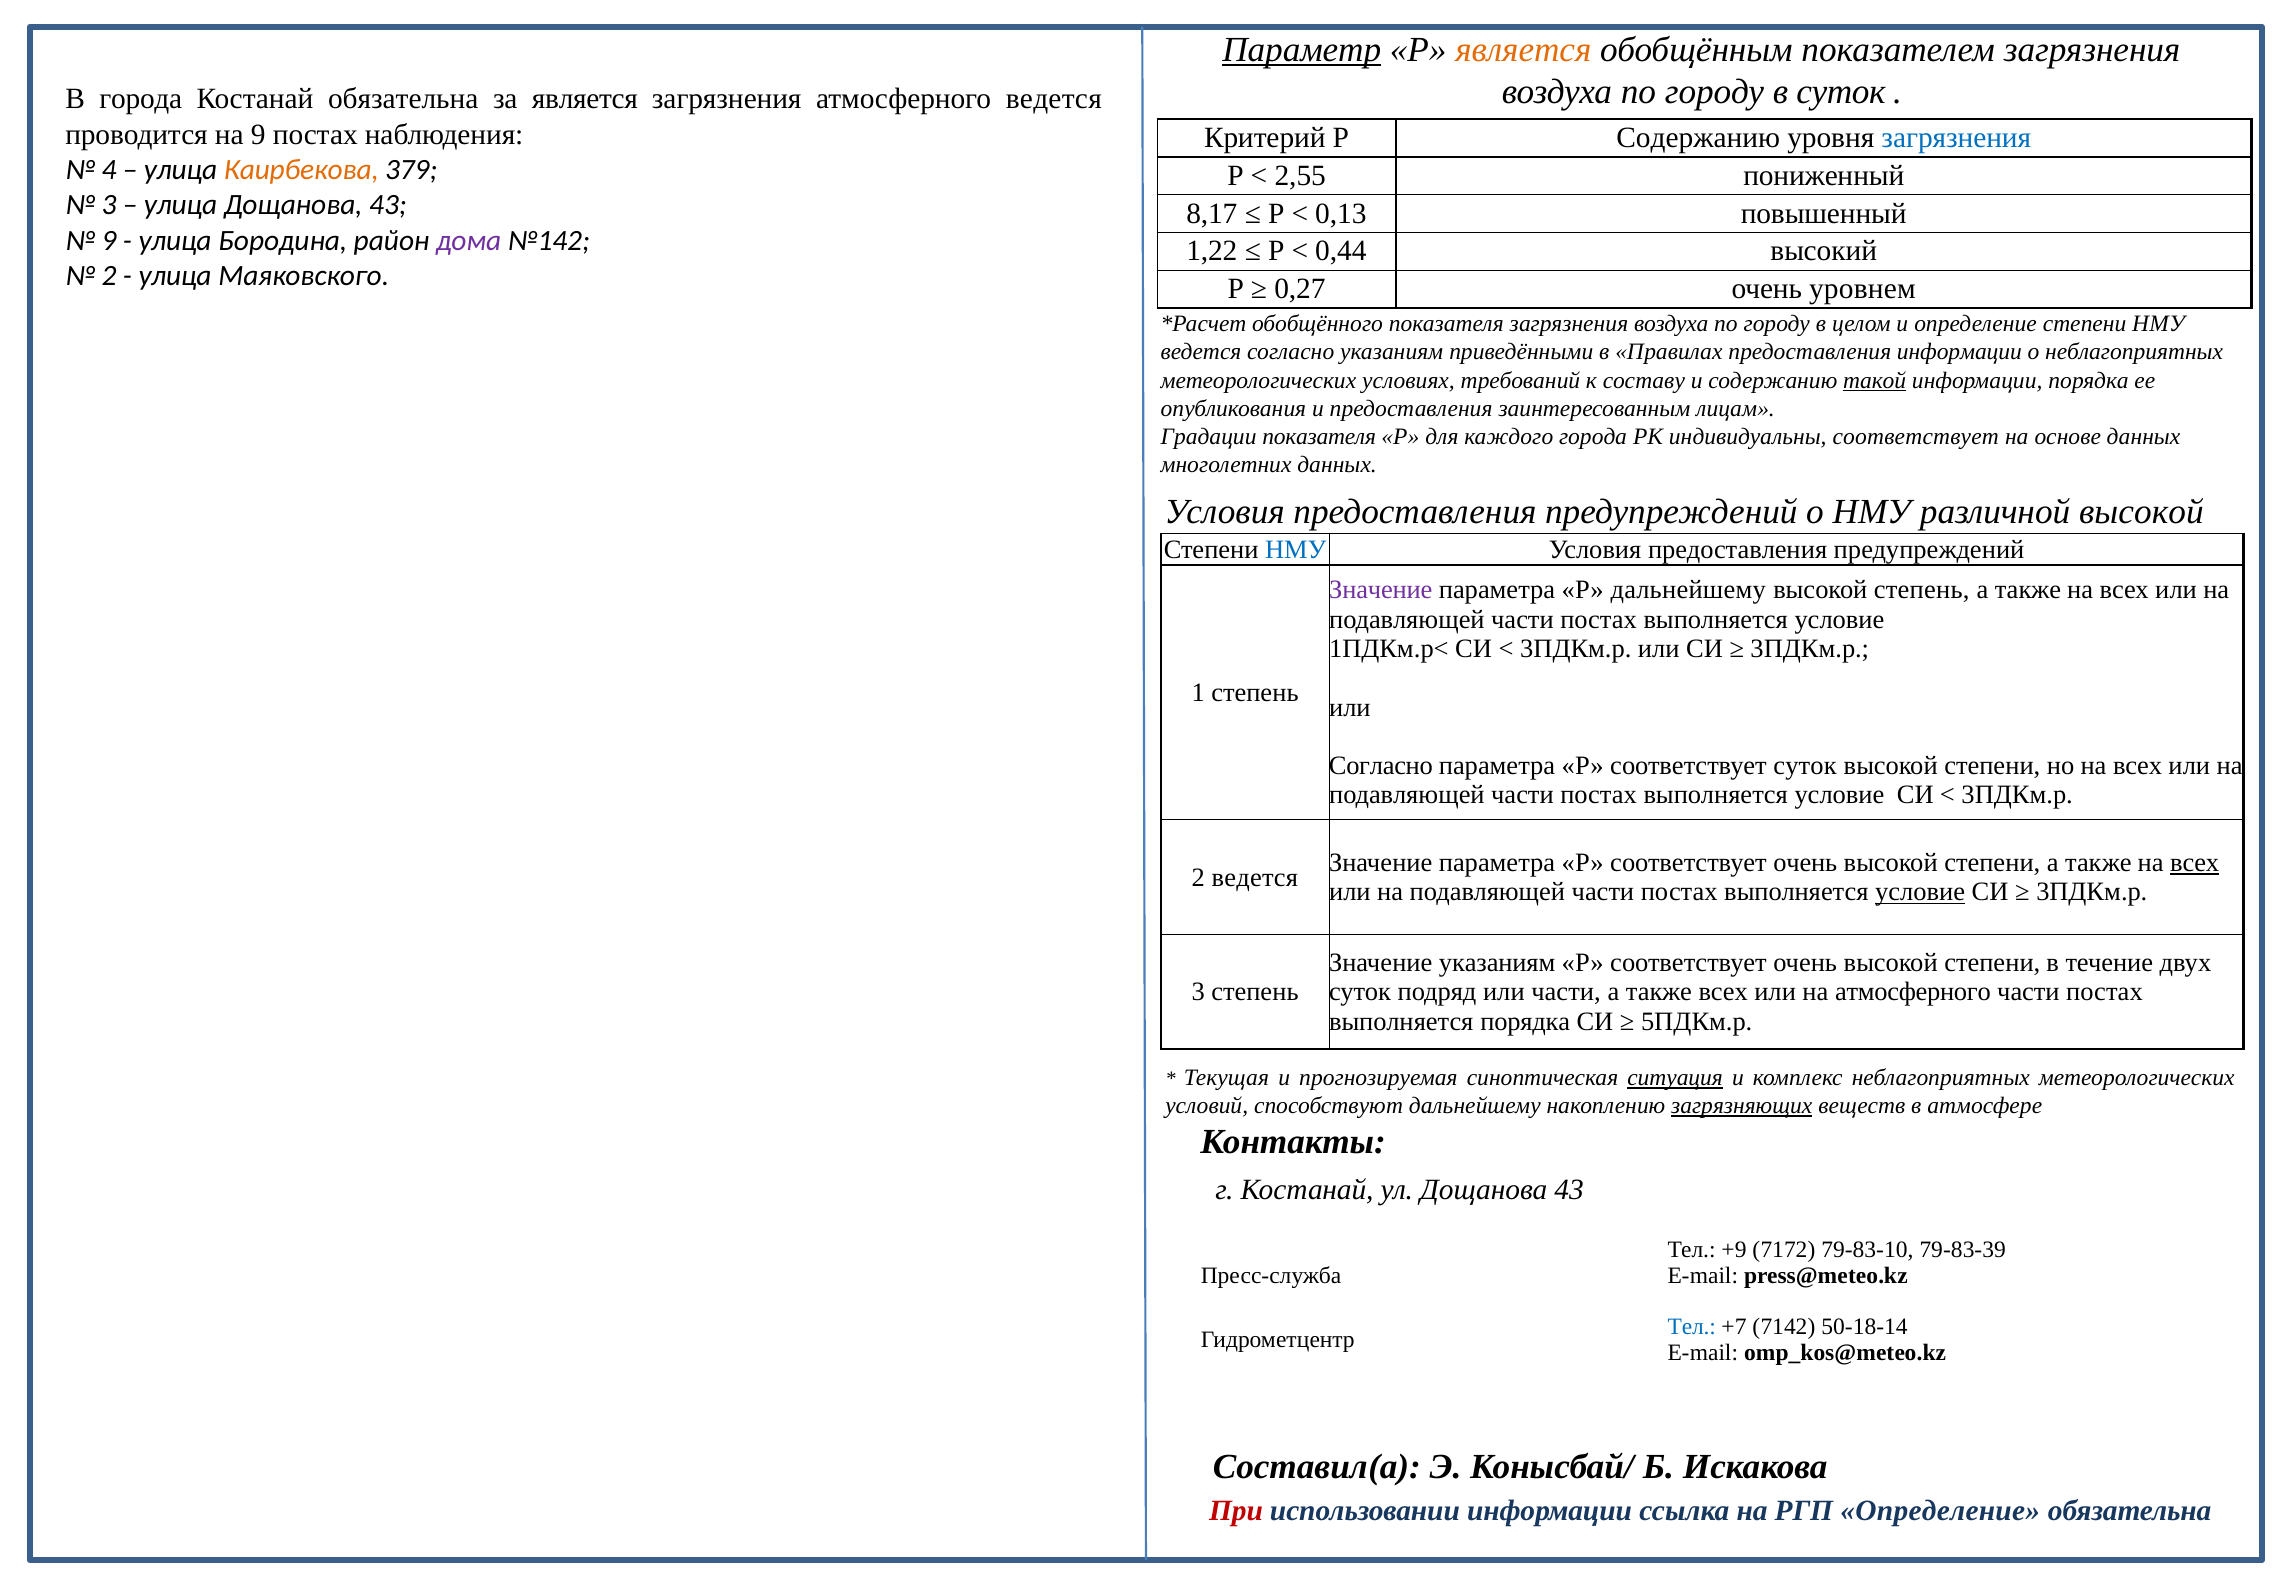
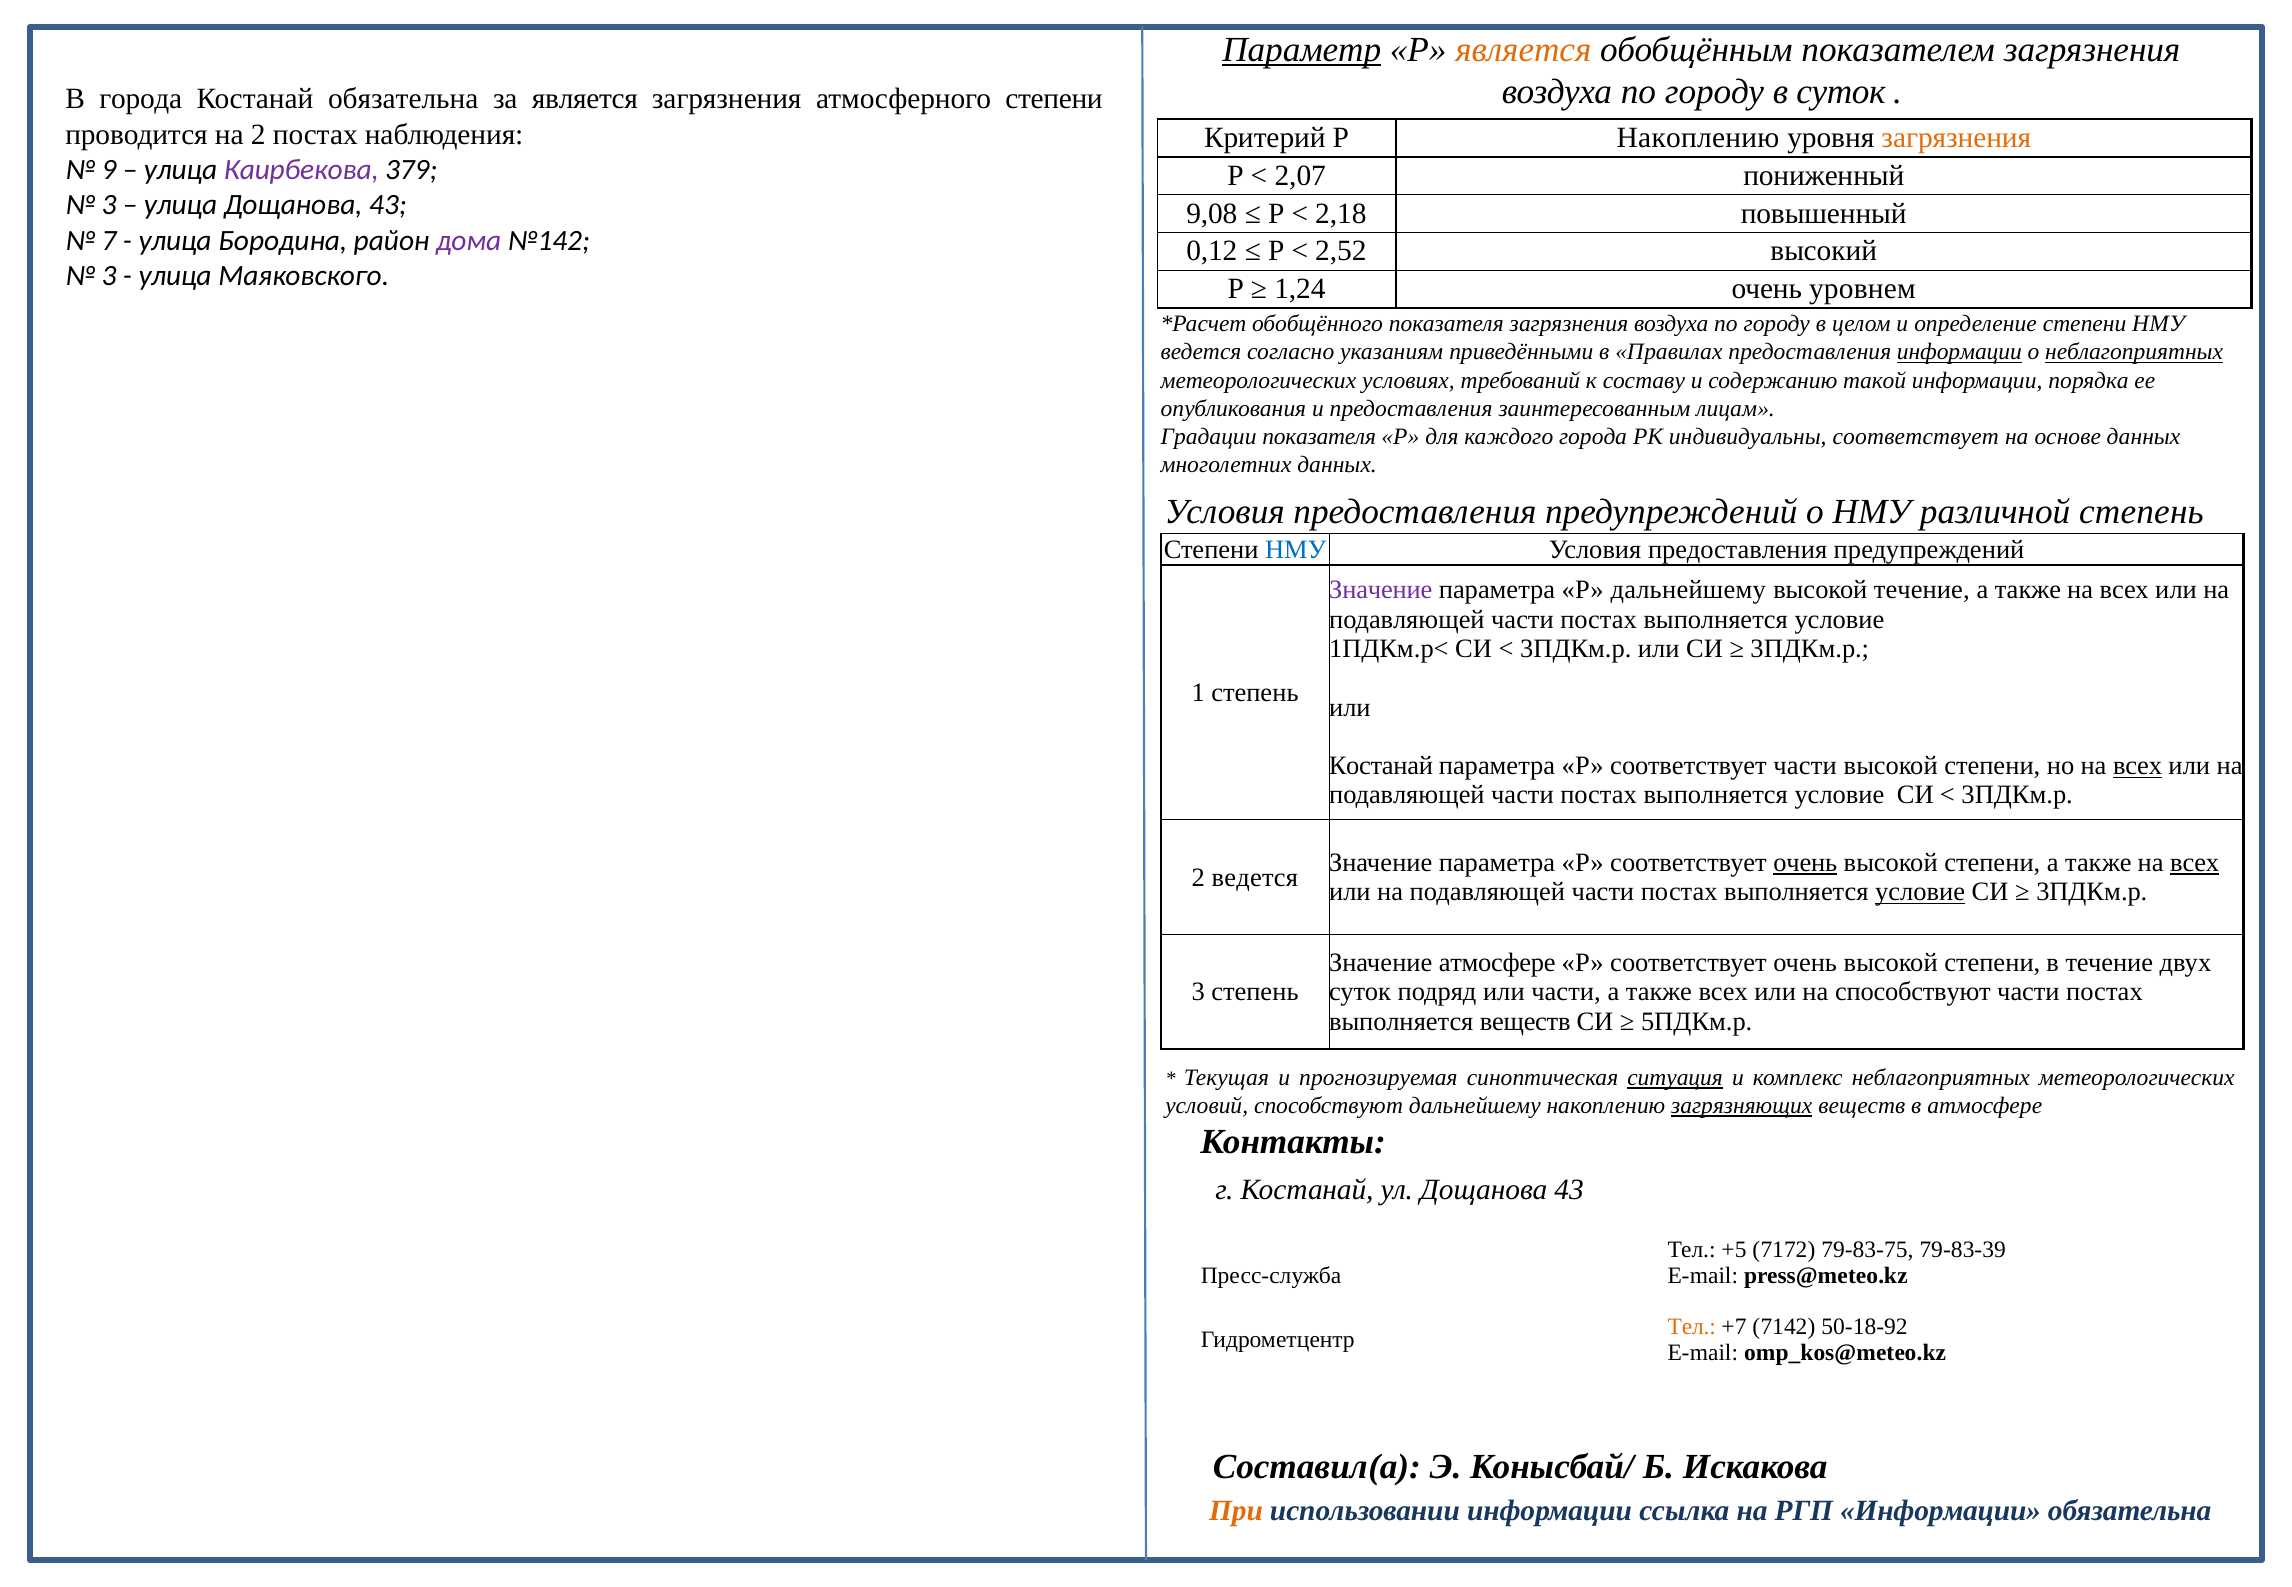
атмосферного ведется: ведется -> степени
на 9: 9 -> 2
Р Содержанию: Содержанию -> Накоплению
загрязнения at (1956, 138) colour: blue -> orange
4: 4 -> 9
Каирбекова colour: orange -> purple
2,55: 2,55 -> 2,07
8,17: 8,17 -> 9,08
0,13: 0,13 -> 2,18
9 at (109, 240): 9 -> 7
1,22: 1,22 -> 0,12
0,44: 0,44 -> 2,52
2 at (109, 276): 2 -> 3
0,27: 0,27 -> 1,24
информации at (1959, 352) underline: none -> present
неблагоприятных at (2134, 352) underline: none -> present
такой underline: present -> none
различной высокой: высокой -> степень
высокой степень: степень -> течение
Согласно at (1381, 766): Согласно -> Костанай
соответствует суток: суток -> части
всех at (2138, 766) underline: none -> present
очень at (1805, 863) underline: none -> present
Значение указаниям: указаниям -> атмосфере
на атмосферного: атмосферного -> способствуют
выполняется порядка: порядка -> веществ
+9: +9 -> +5
79-83-10: 79-83-10 -> 79-83-75
Тел at (1692, 1327) colour: blue -> orange
50-18-14: 50-18-14 -> 50-18-92
При colour: red -> orange
РГП Определение: Определение -> Информации
